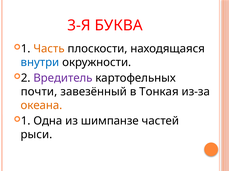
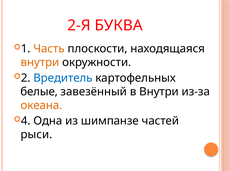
3-Я: 3-Я -> 2-Я
внутри at (40, 63) colour: blue -> orange
Вредитель colour: purple -> blue
почти: почти -> белые
в Тонкая: Тонкая -> Внутри
1 at (26, 121): 1 -> 4
